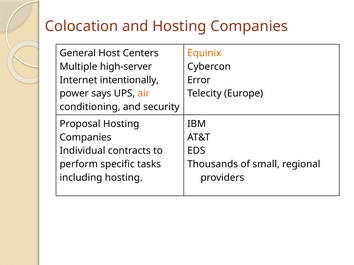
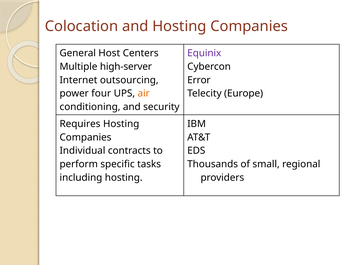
Equinix colour: orange -> purple
intentionally: intentionally -> outsourcing
says: says -> four
Proposal: Proposal -> Requires
